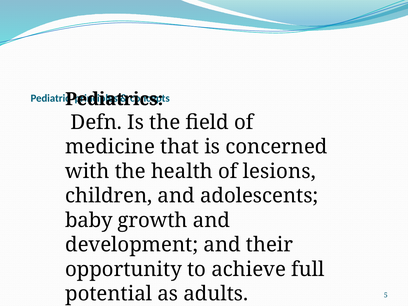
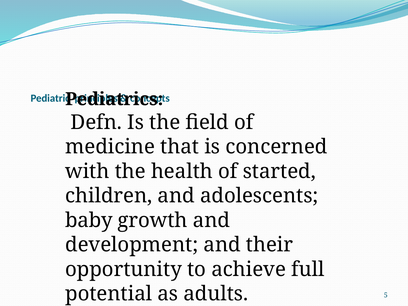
lesions: lesions -> started
